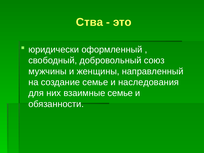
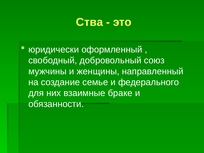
наследования: наследования -> федерального
взаимные семье: семье -> браке
